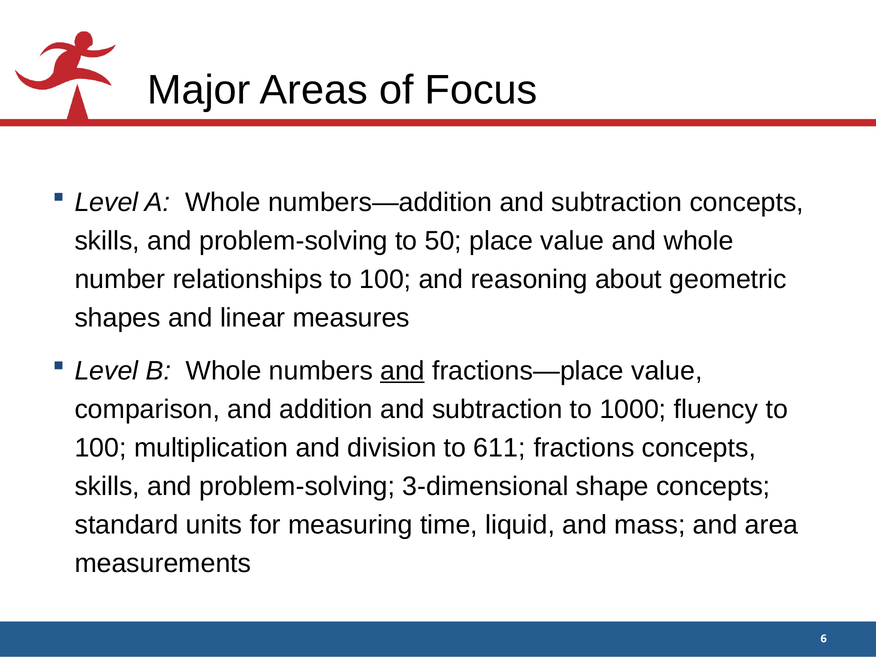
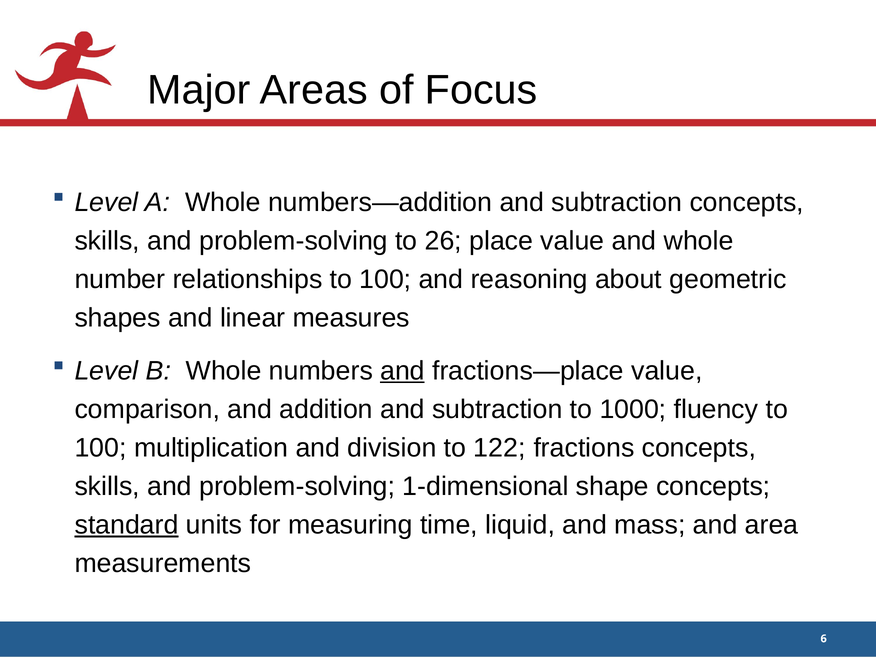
50: 50 -> 26
611: 611 -> 122
3-dimensional: 3-dimensional -> 1-dimensional
standard underline: none -> present
